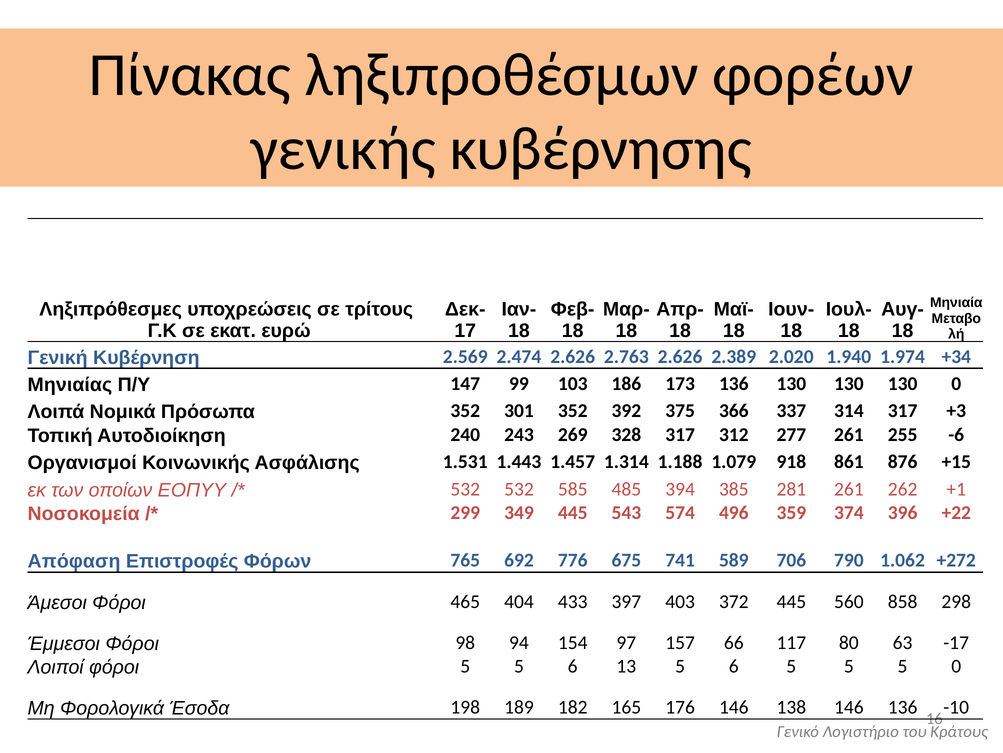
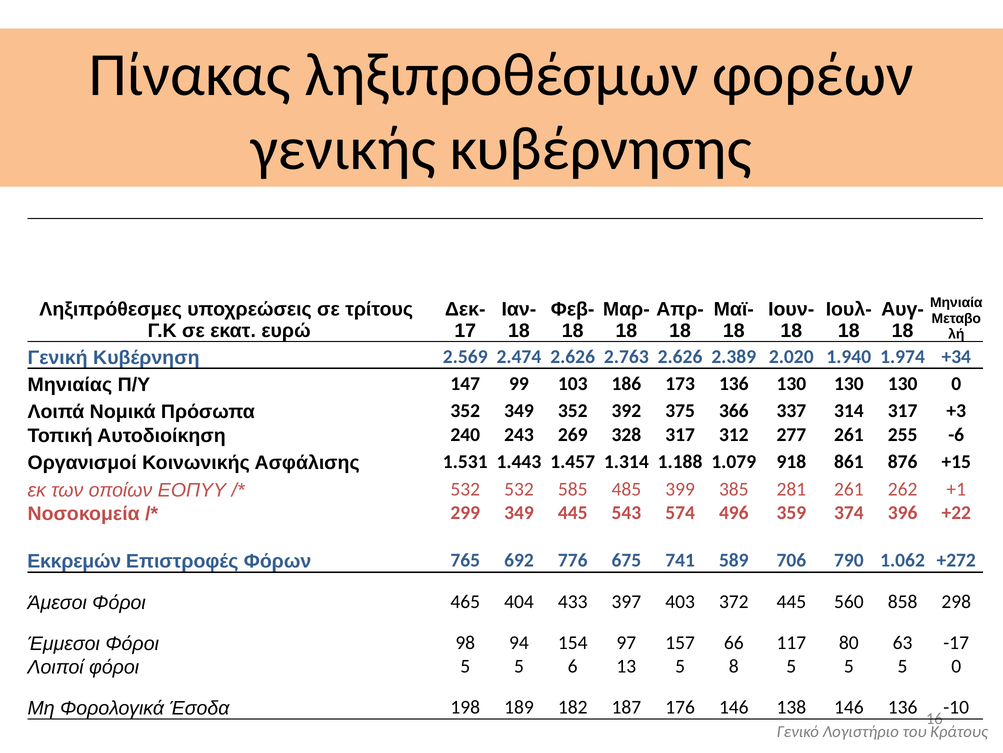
352 301: 301 -> 349
394: 394 -> 399
Απόφαση: Απόφαση -> Εκκρεμών
13 5 6: 6 -> 8
165: 165 -> 187
